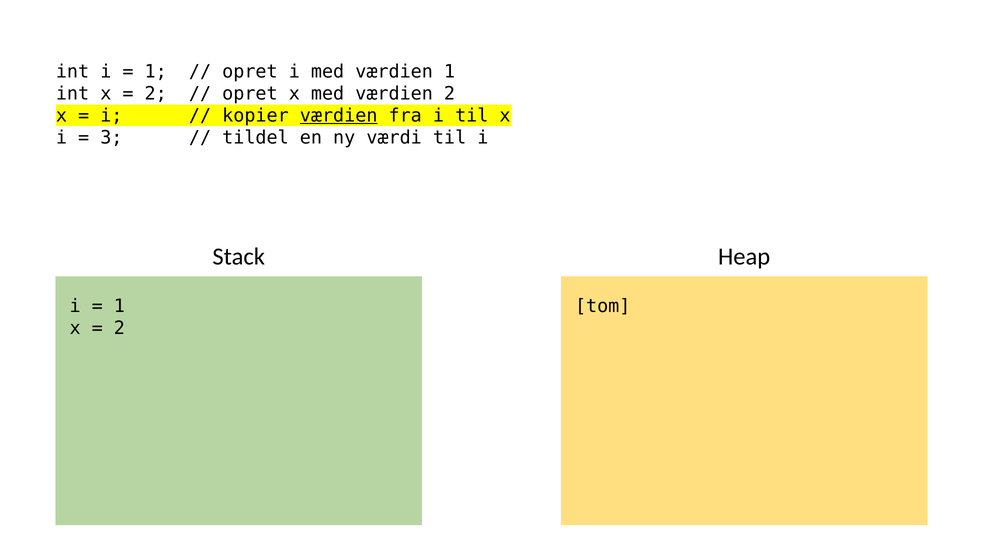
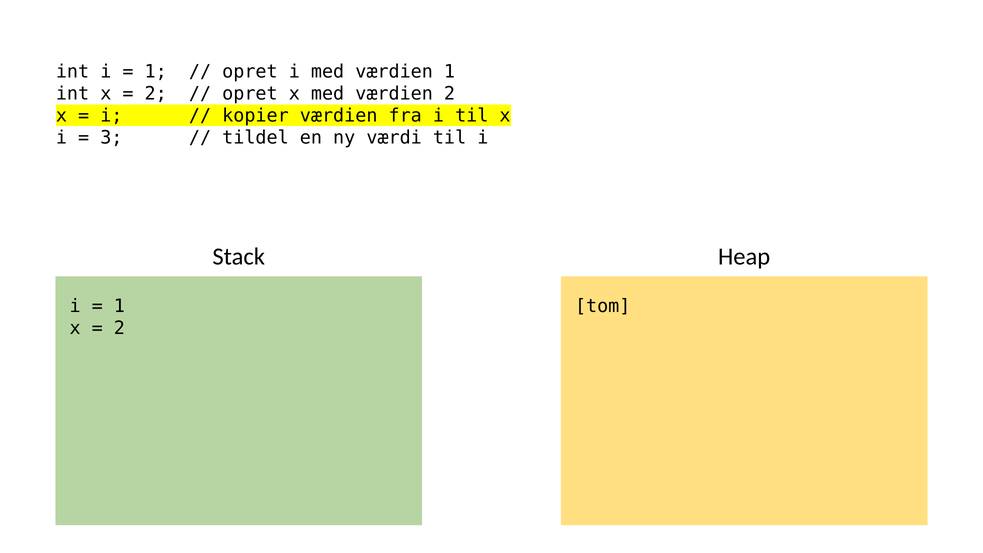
værdien at (339, 116) underline: present -> none
